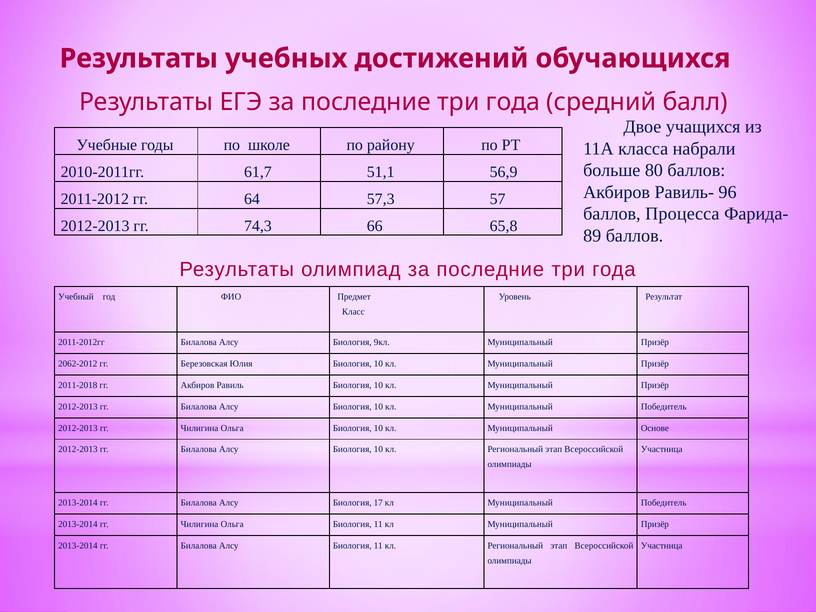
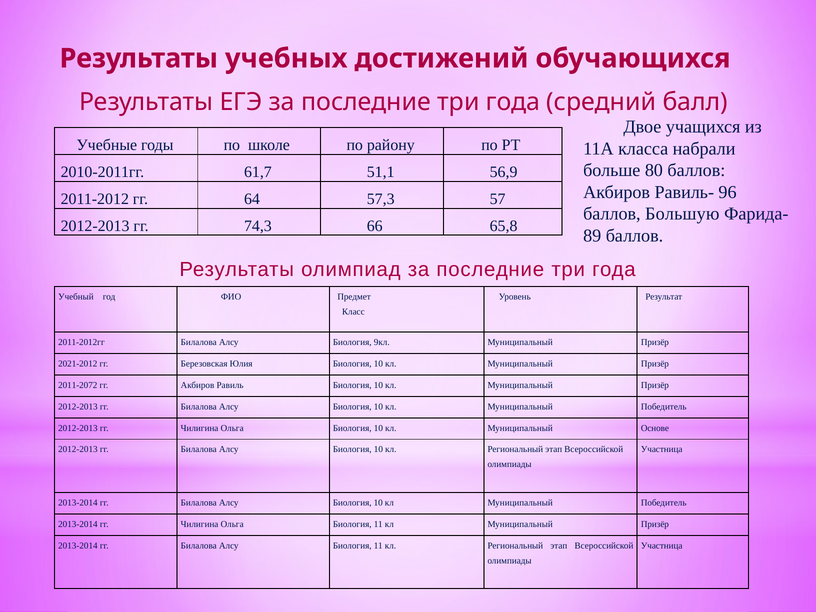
Процесса: Процесса -> Большую
2062-2012: 2062-2012 -> 2021-2012
2011-2018: 2011-2018 -> 2011-2072
17 at (378, 503): 17 -> 10
